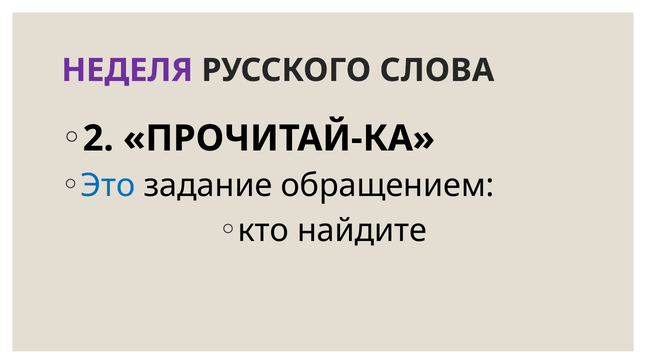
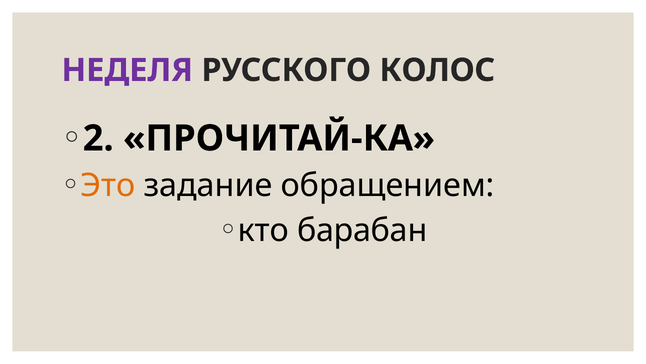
СЛОВА: СЛОВА -> КОЛОС
Это colour: blue -> orange
найдите: найдите -> барабан
